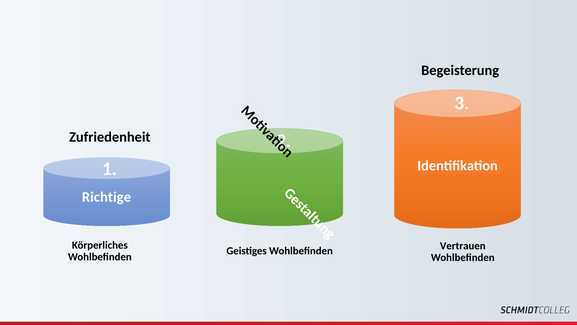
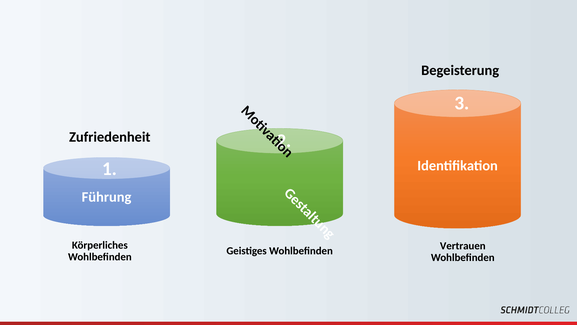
Richtige: Richtige -> Führung
